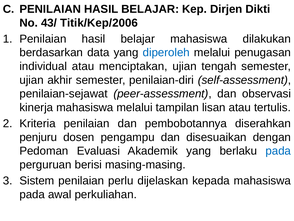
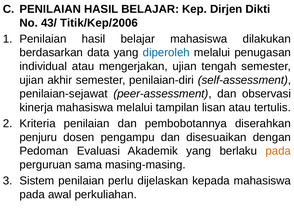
menciptakan: menciptakan -> mengerjakan
pada at (278, 151) colour: blue -> orange
berisi: berisi -> sama
